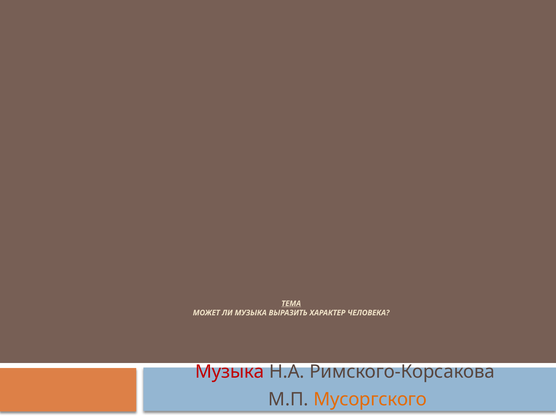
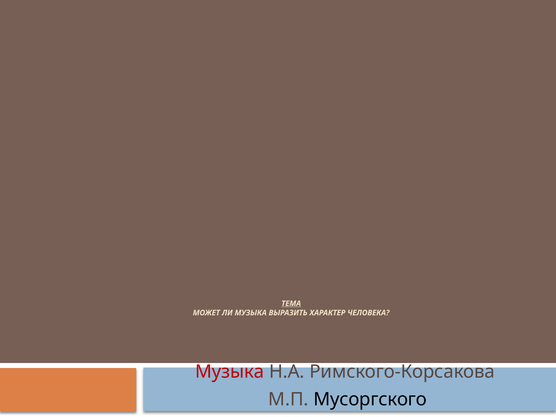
Мусоргского colour: orange -> black
